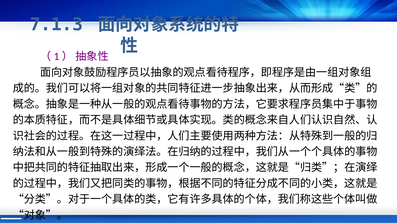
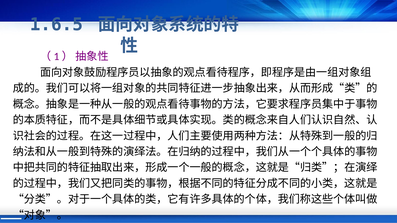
7.1.3: 7.1.3 -> 1.6.5
